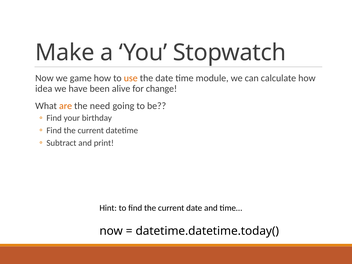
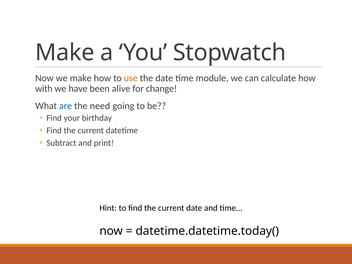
we game: game -> make
idea: idea -> with
are colour: orange -> blue
